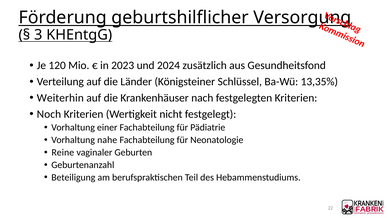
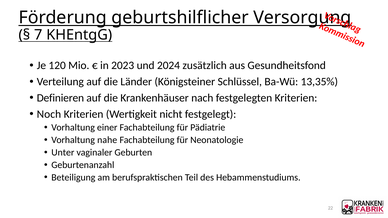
3: 3 -> 7
Weiterhin: Weiterhin -> Definieren
Reine: Reine -> Unter
